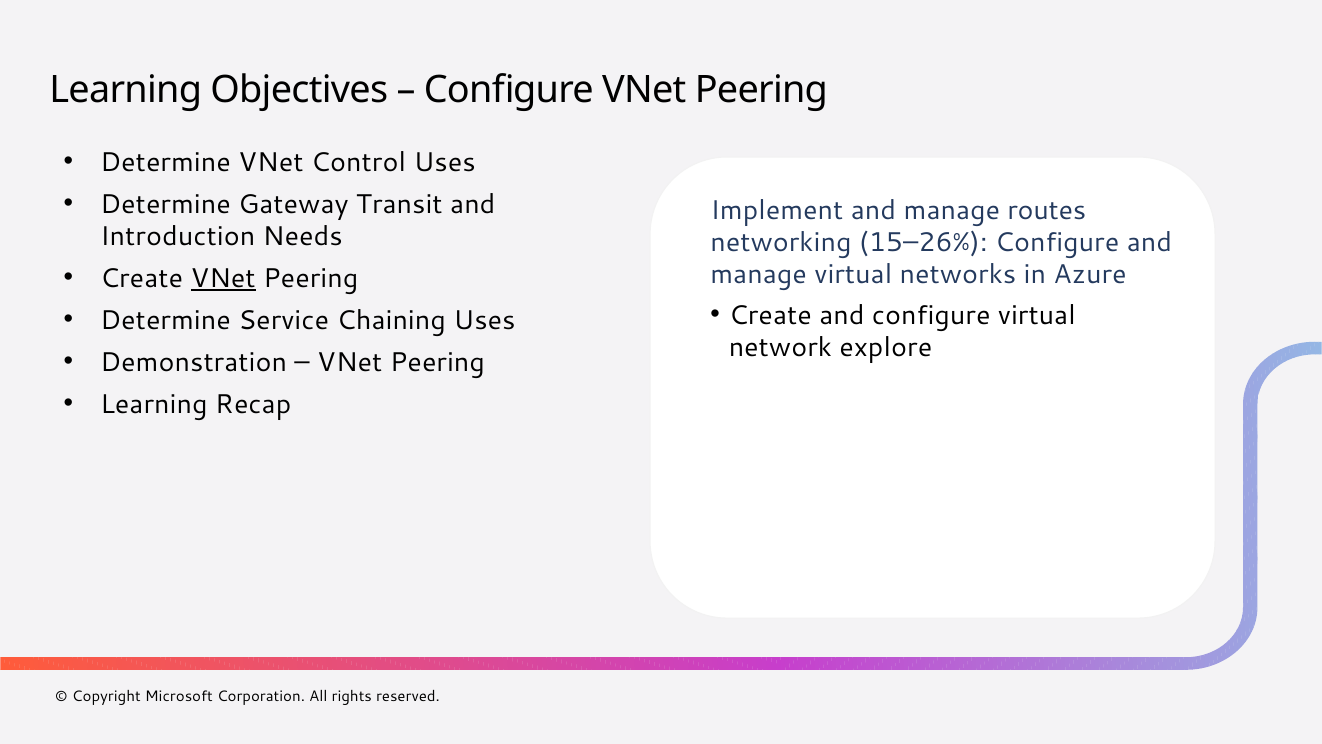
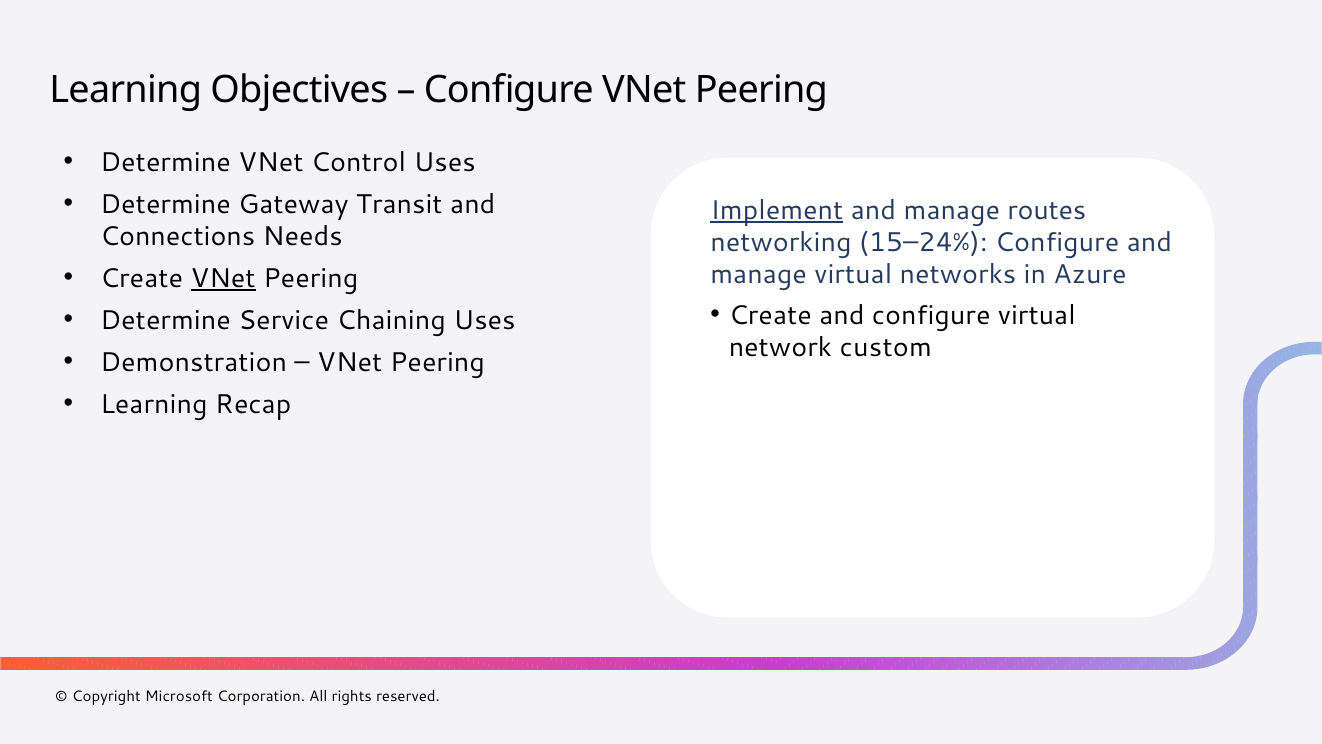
Implement underline: none -> present
Introduction: Introduction -> Connections
15–26%: 15–26% -> 15–24%
explore: explore -> custom
